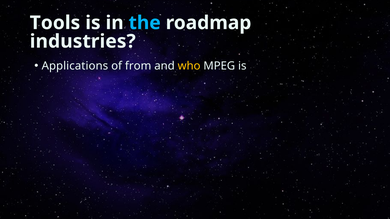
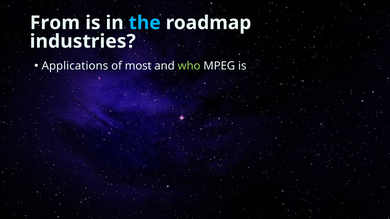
Tools: Tools -> From
from: from -> most
who colour: yellow -> light green
